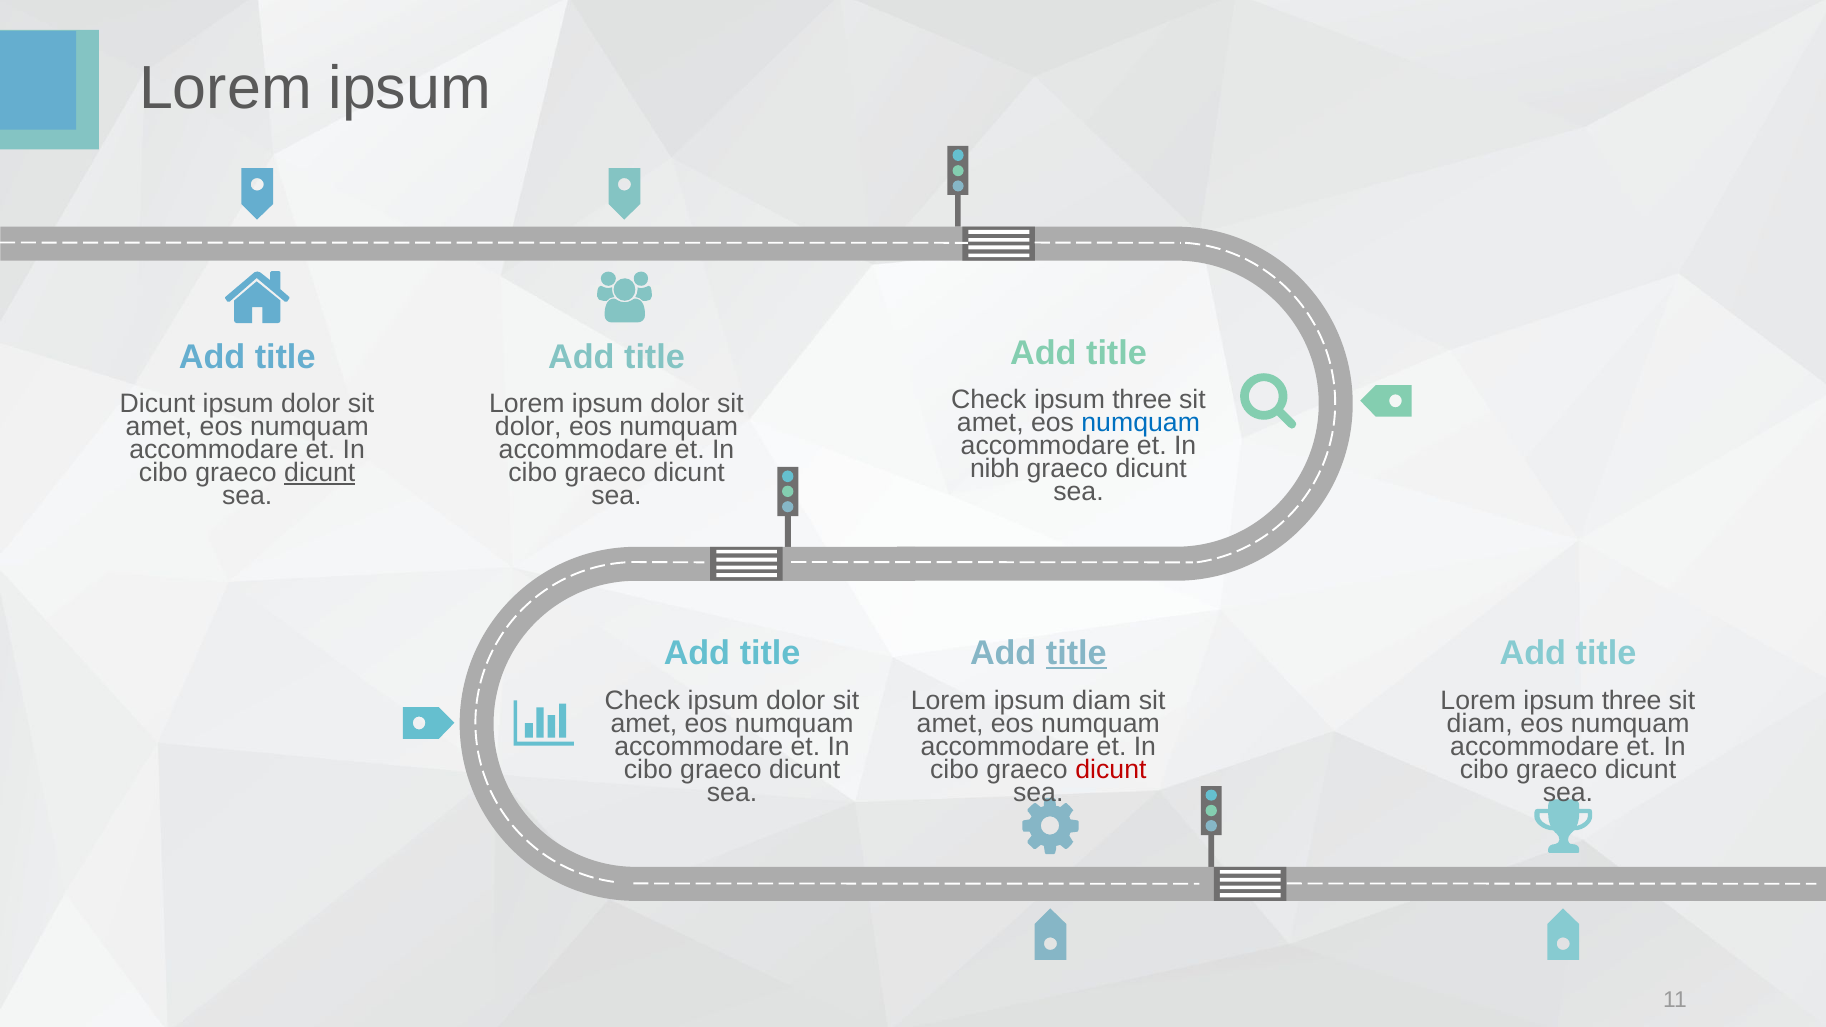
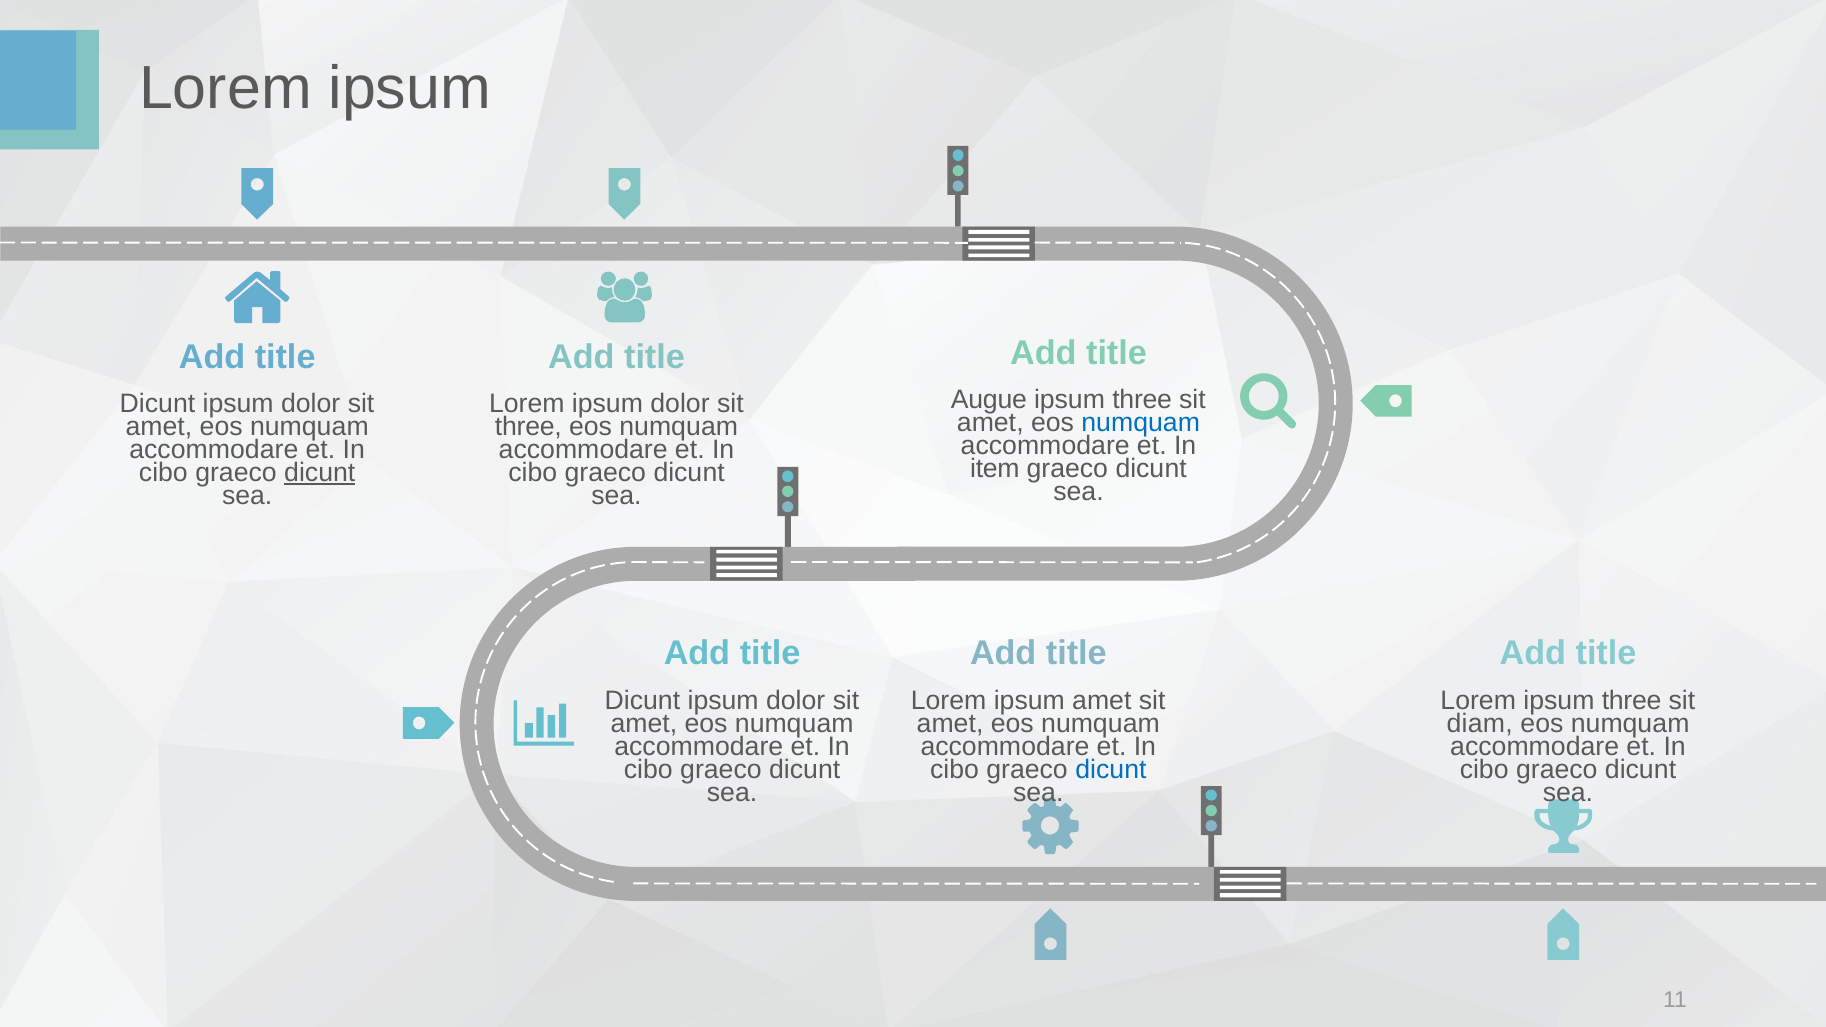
Check at (989, 400): Check -> Augue
dolor at (528, 427): dolor -> three
nibh: nibh -> item
title at (1076, 654) underline: present -> none
Check at (642, 700): Check -> Dicunt
ipsum diam: diam -> amet
dicunt at (1111, 770) colour: red -> blue
